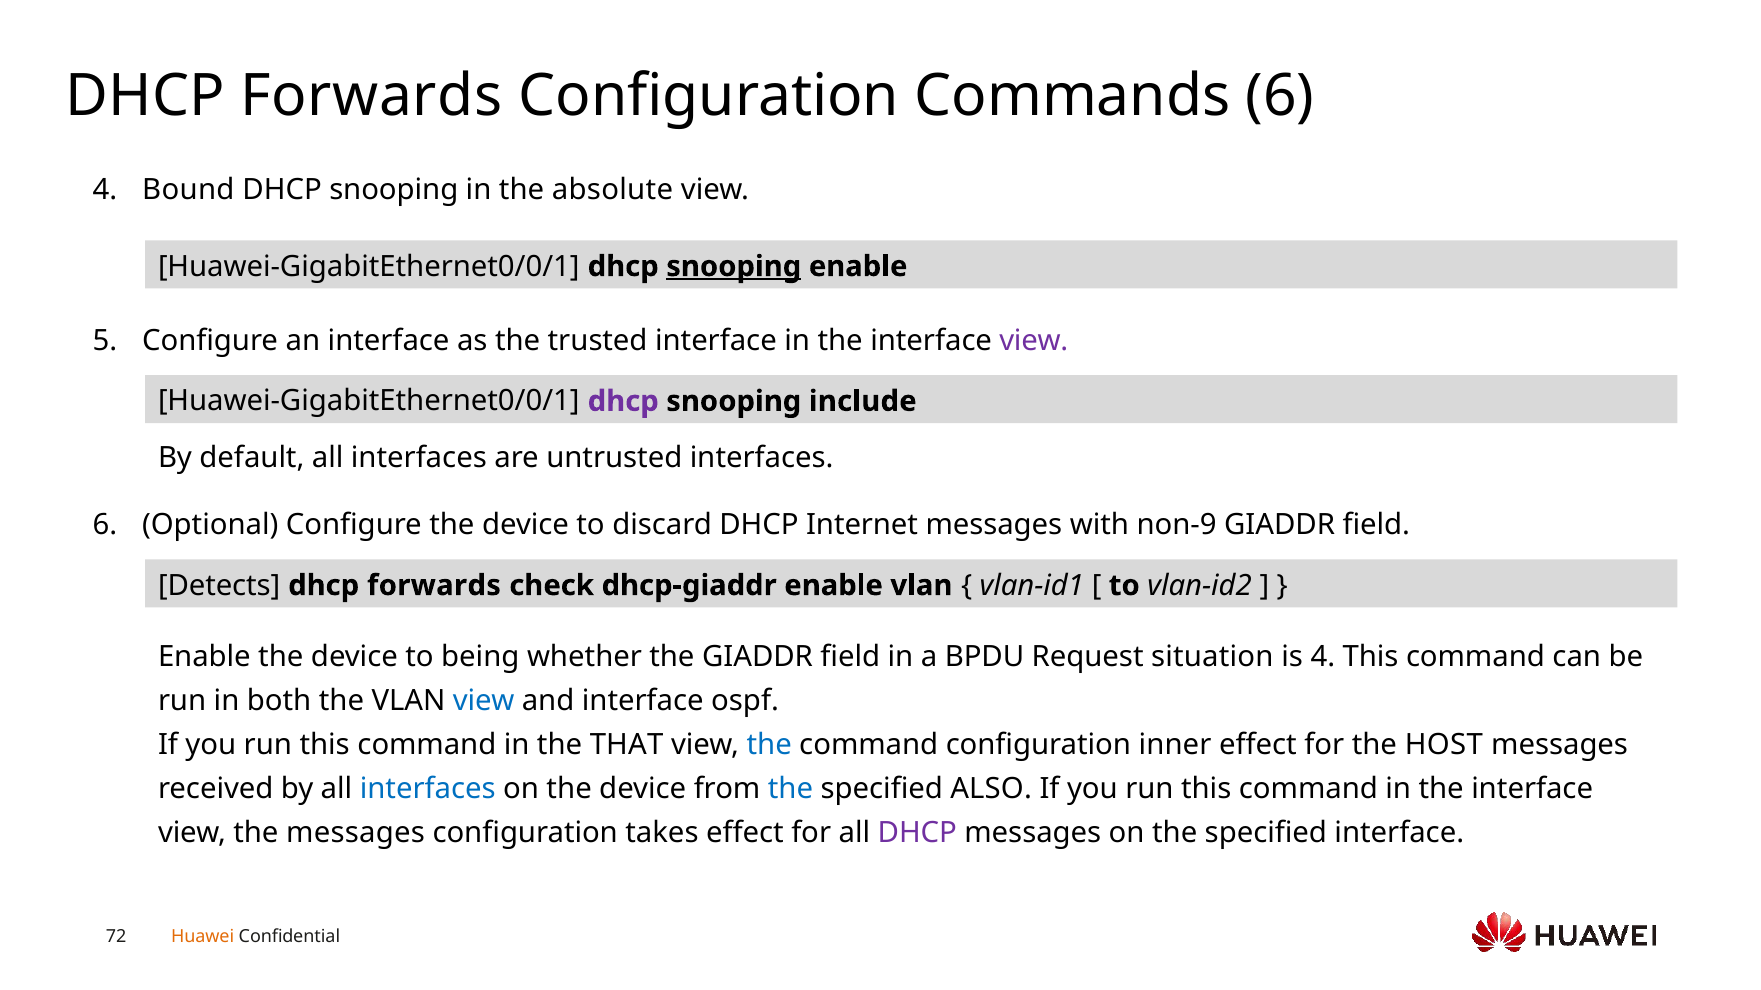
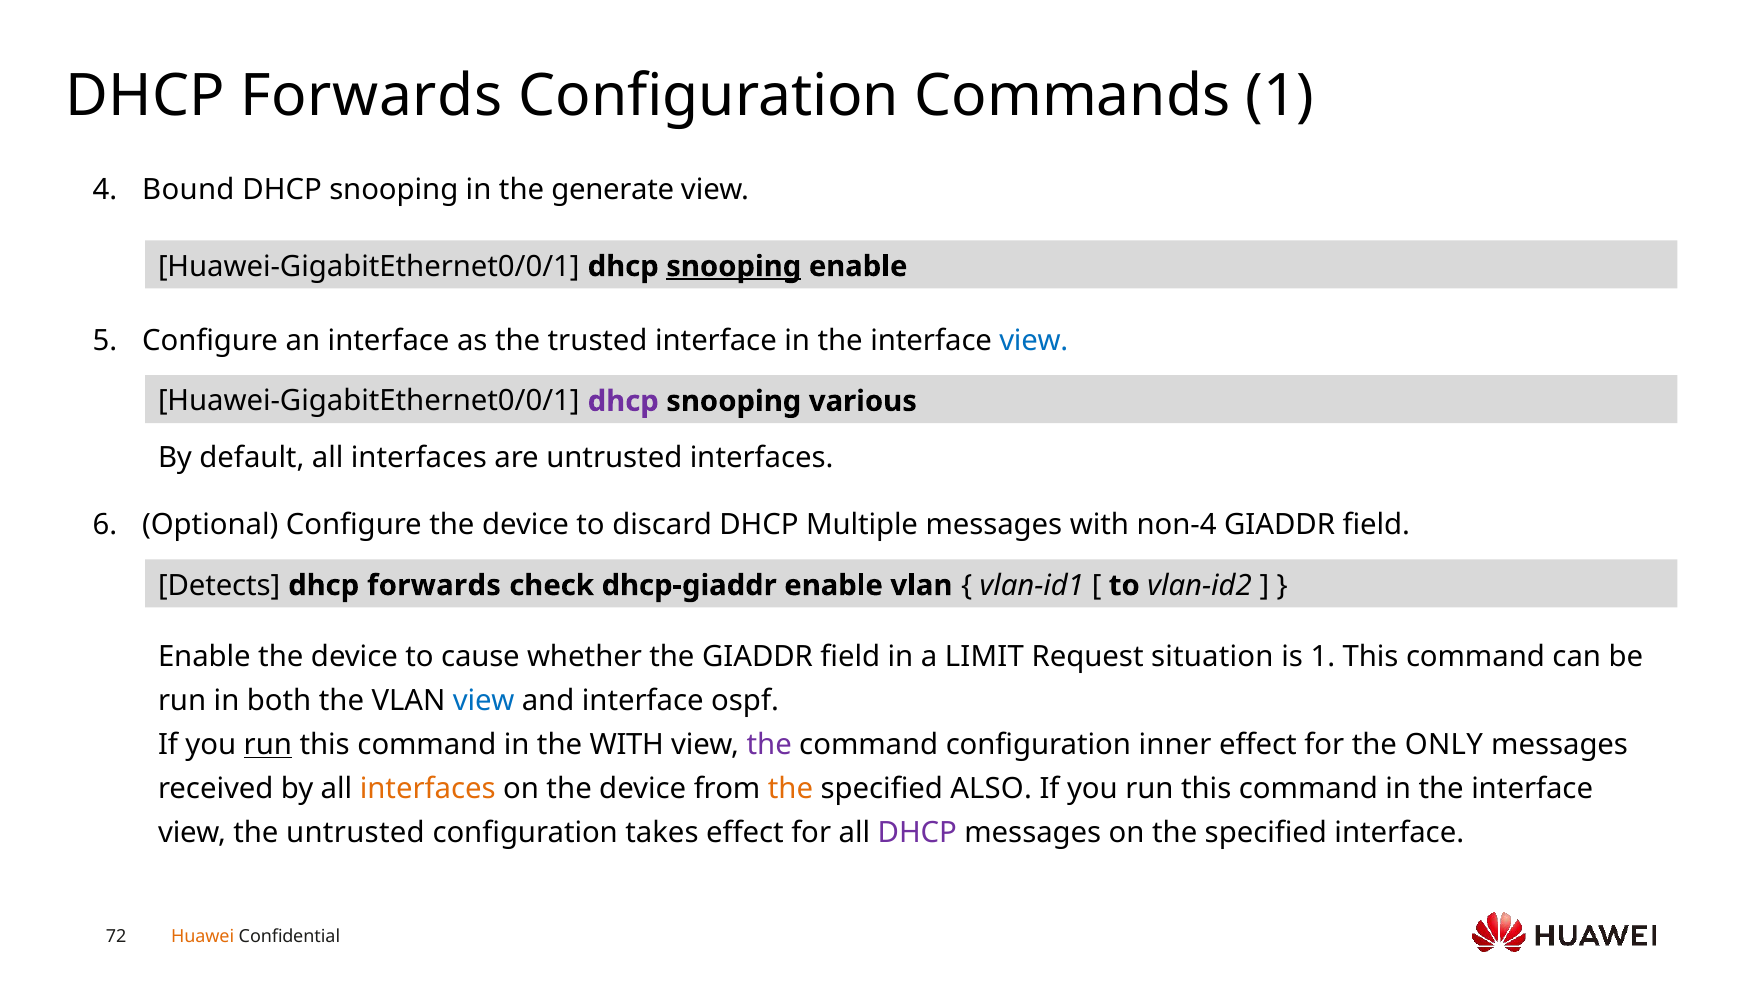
Commands 6: 6 -> 1
absolute: absolute -> generate
view at (1034, 341) colour: purple -> blue
include: include -> various
Internet: Internet -> Multiple
non-9: non-9 -> non-4
being: being -> cause
BPDU: BPDU -> LIMIT
is 4: 4 -> 1
run at (268, 745) underline: none -> present
the THAT: THAT -> WITH
the at (769, 745) colour: blue -> purple
HOST: HOST -> ONLY
interfaces at (428, 789) colour: blue -> orange
the at (790, 789) colour: blue -> orange
the messages: messages -> untrusted
